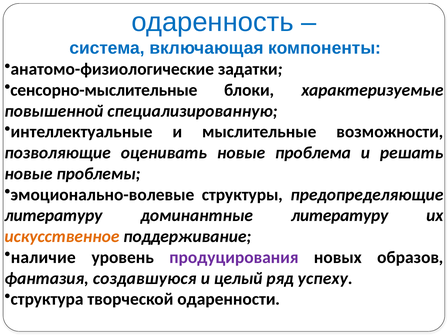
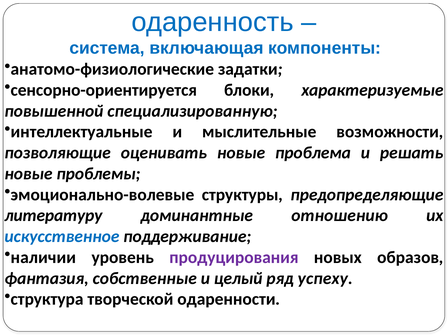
сенсорно-мыслительные: сенсорно-мыслительные -> сенсорно-ориентируется
доминантные литературу: литературу -> отношению
искусственное colour: orange -> blue
наличие: наличие -> наличии
создавшуюся: создавшуюся -> собственные
